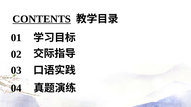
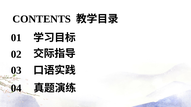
CONTENTS underline: present -> none
